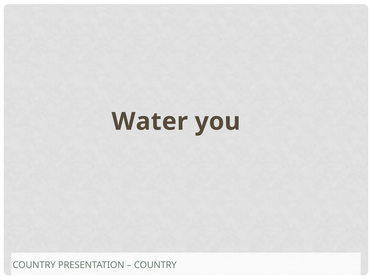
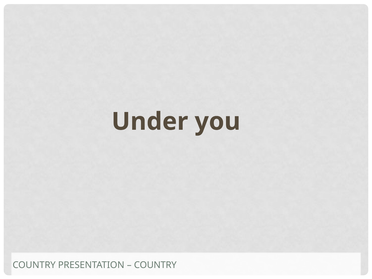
Water: Water -> Under
